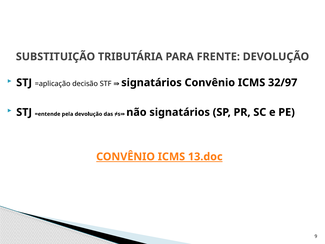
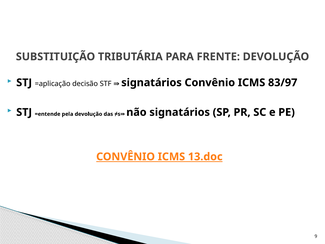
32/97: 32/97 -> 83/97
